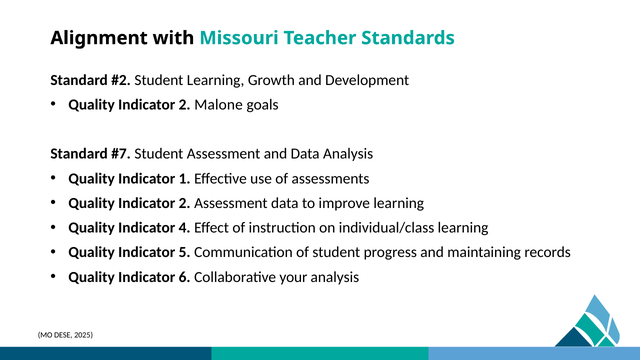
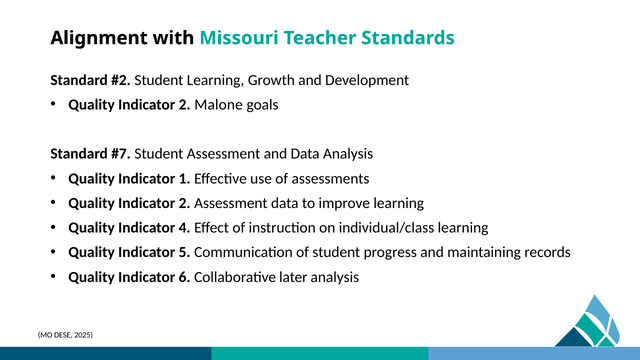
your: your -> later
